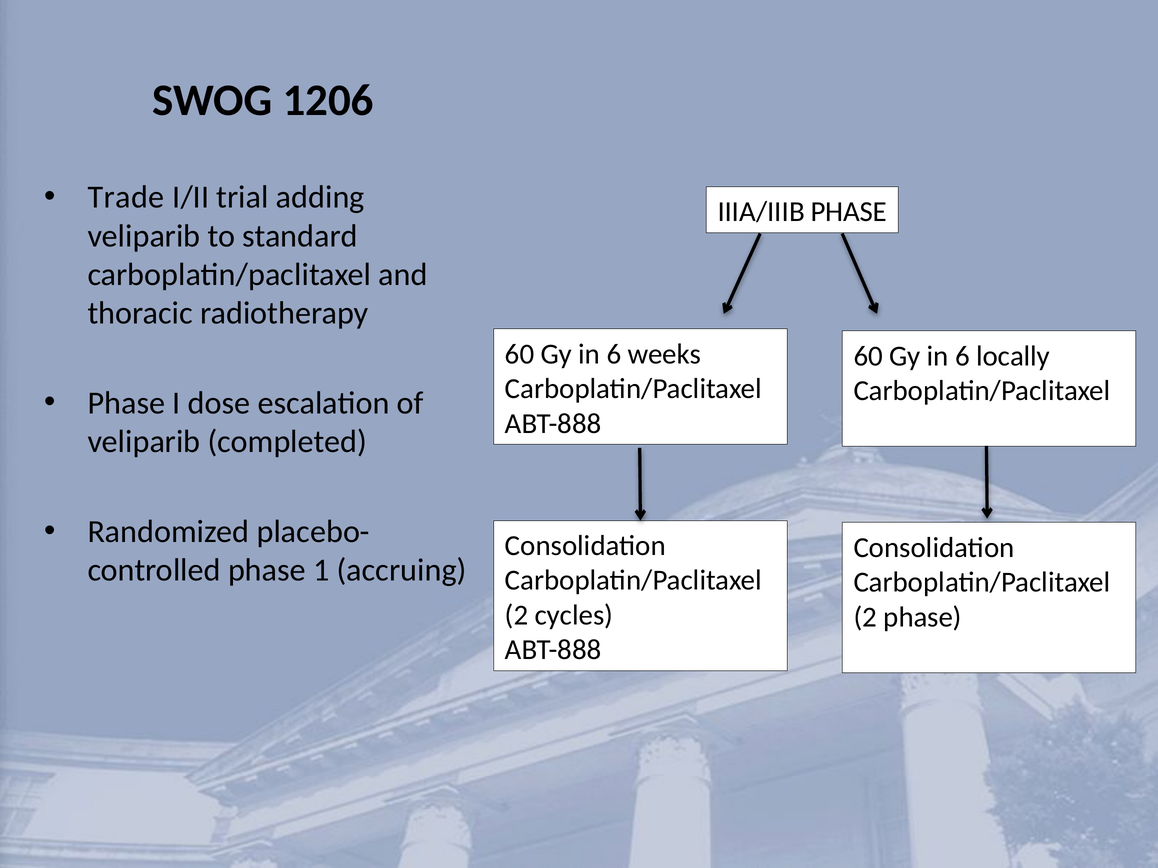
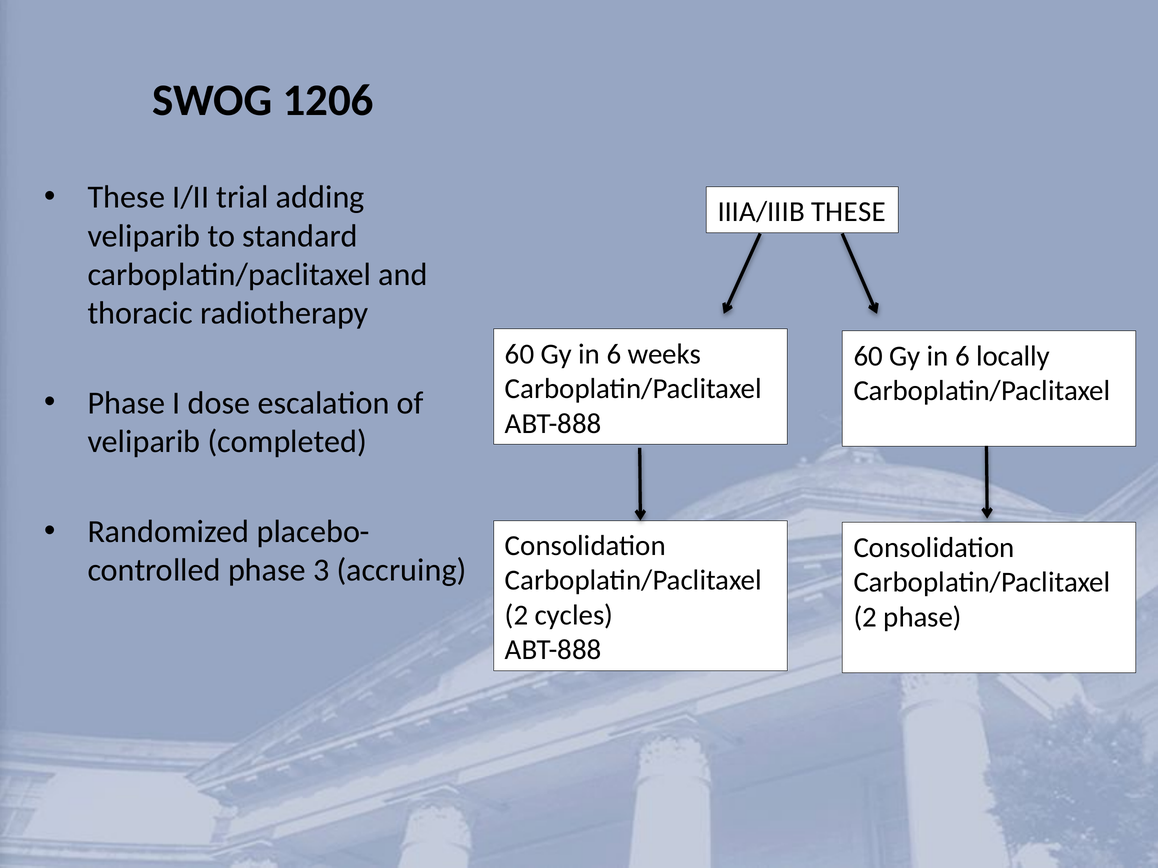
Trade at (126, 197): Trade -> These
IIIA/IIIB PHASE: PHASE -> THESE
1: 1 -> 3
